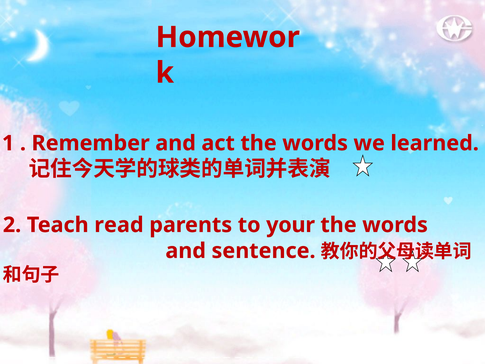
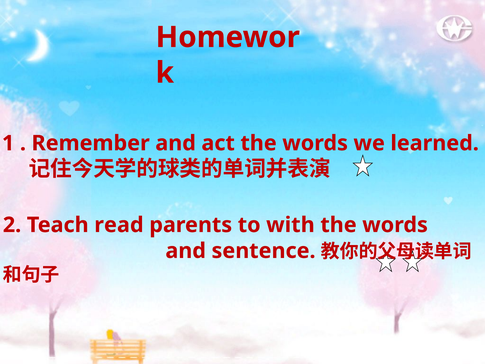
your: your -> with
